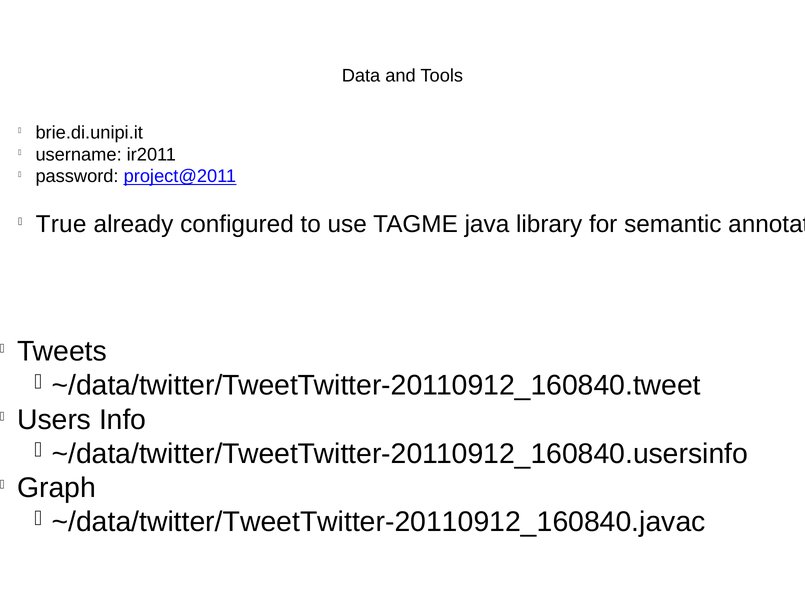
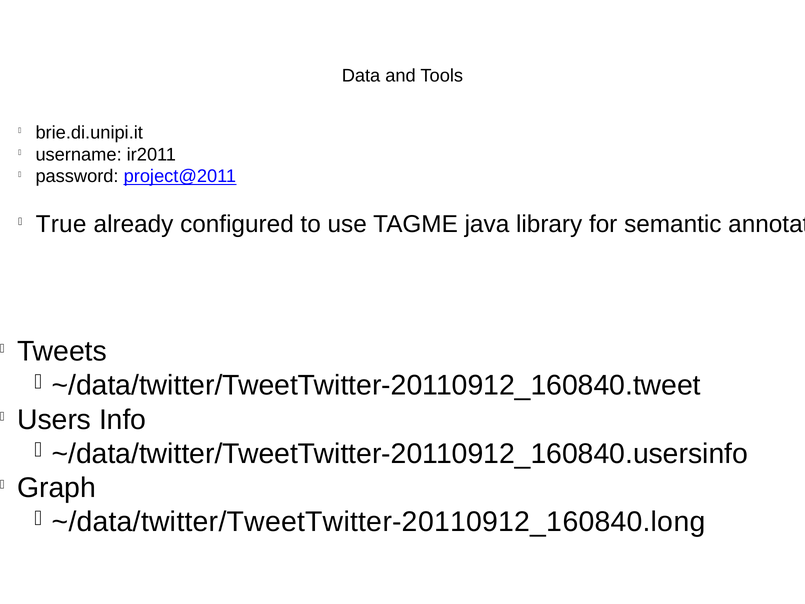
~/data/twitter/TweetTwitter-20110912_160840.javac: ~/data/twitter/TweetTwitter-20110912_160840.javac -> ~/data/twitter/TweetTwitter-20110912_160840.long
